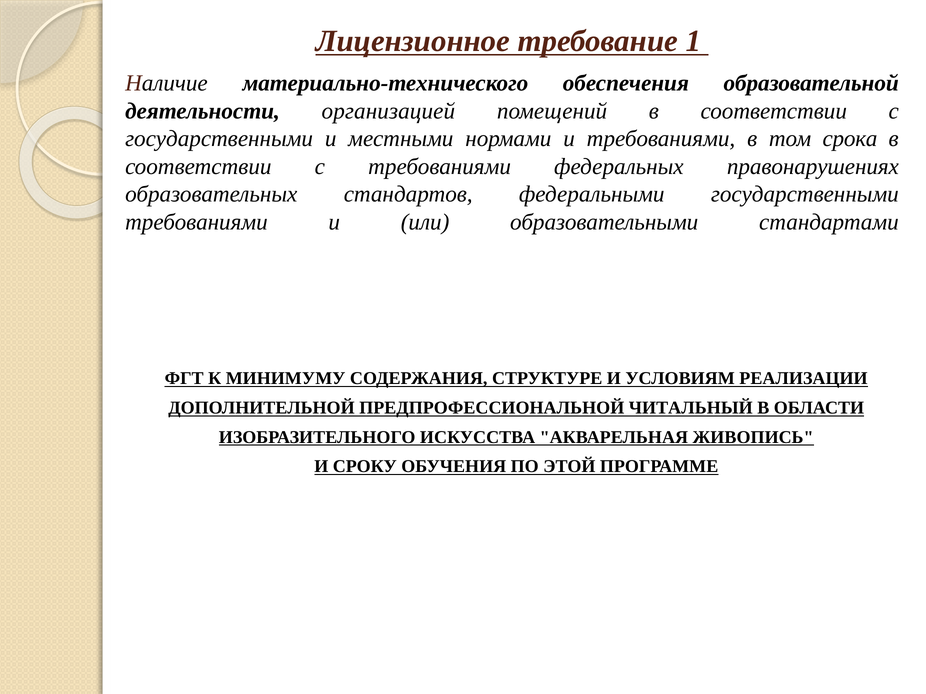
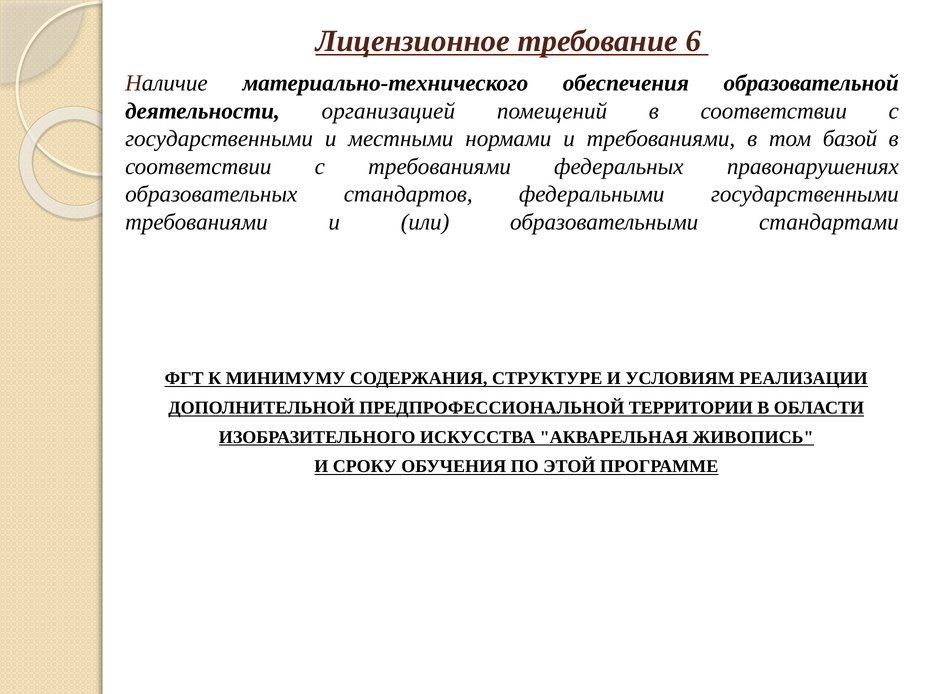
1: 1 -> 6
срока: срока -> базой
ЧИТАЛЬНЫЙ: ЧИТАЛЬНЫЙ -> ТЕРРИТОРИИ
